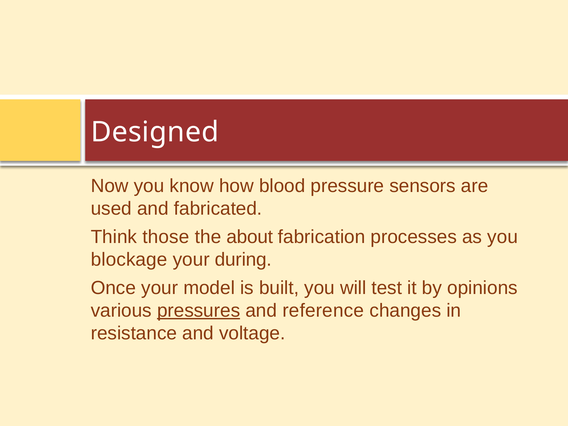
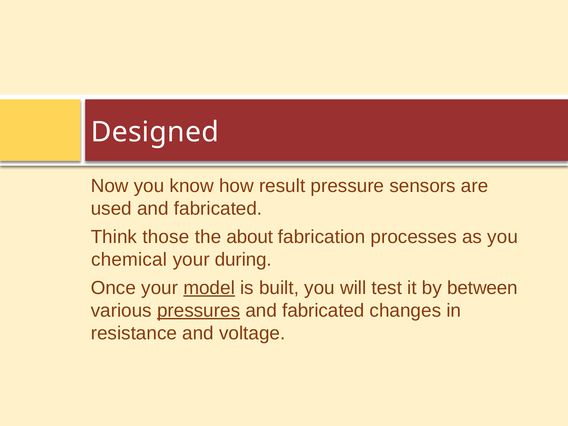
blood: blood -> result
blockage: blockage -> chemical
model underline: none -> present
opinions: opinions -> between
reference at (323, 311): reference -> fabricated
